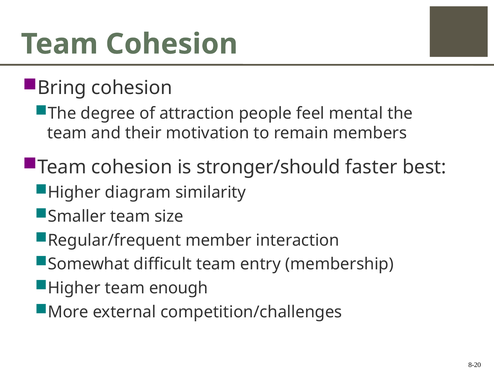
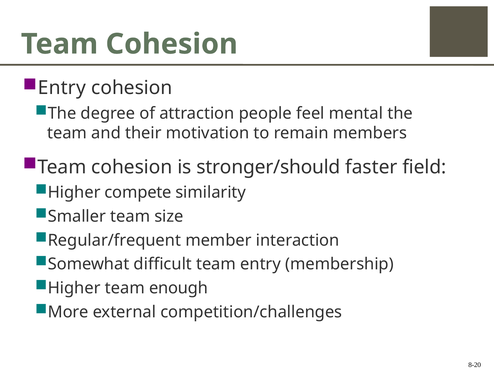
Bring at (62, 88): Bring -> Entry
best: best -> field
diagram: diagram -> compete
